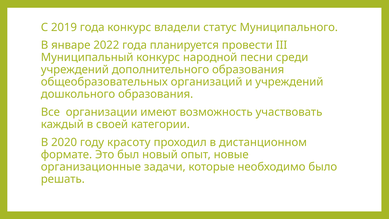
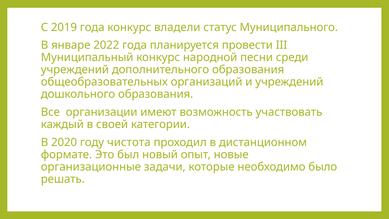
красоту: красоту -> чистота
